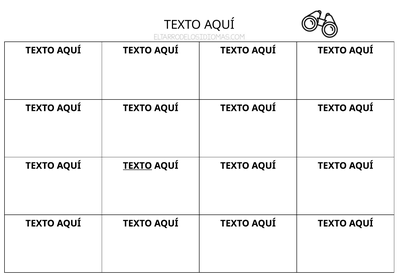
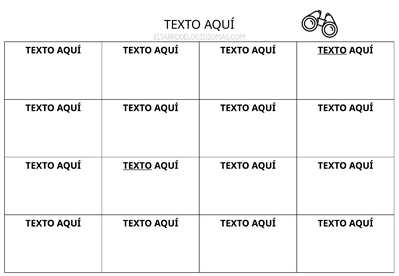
TEXTO at (332, 50) underline: none -> present
